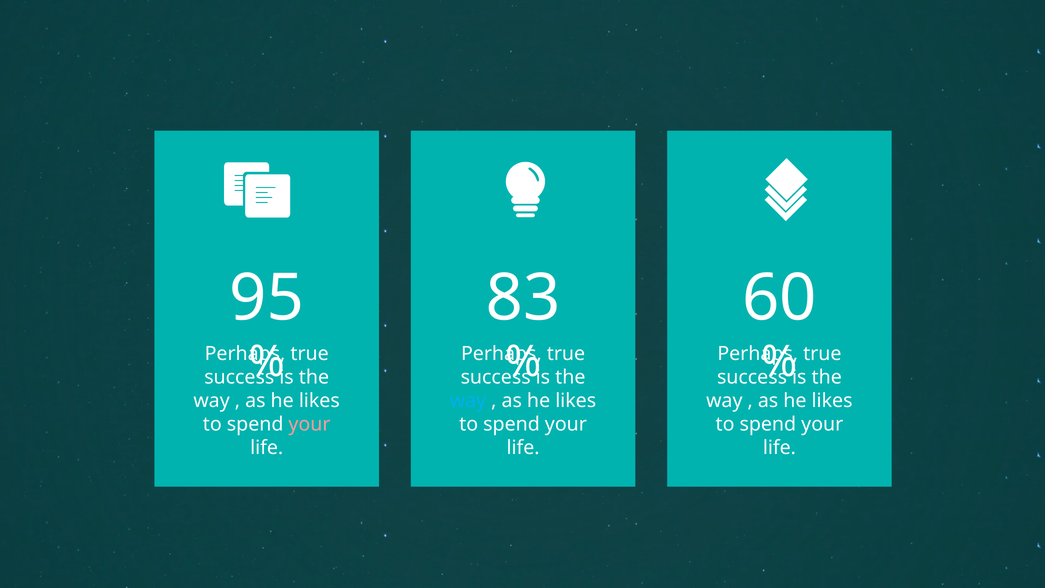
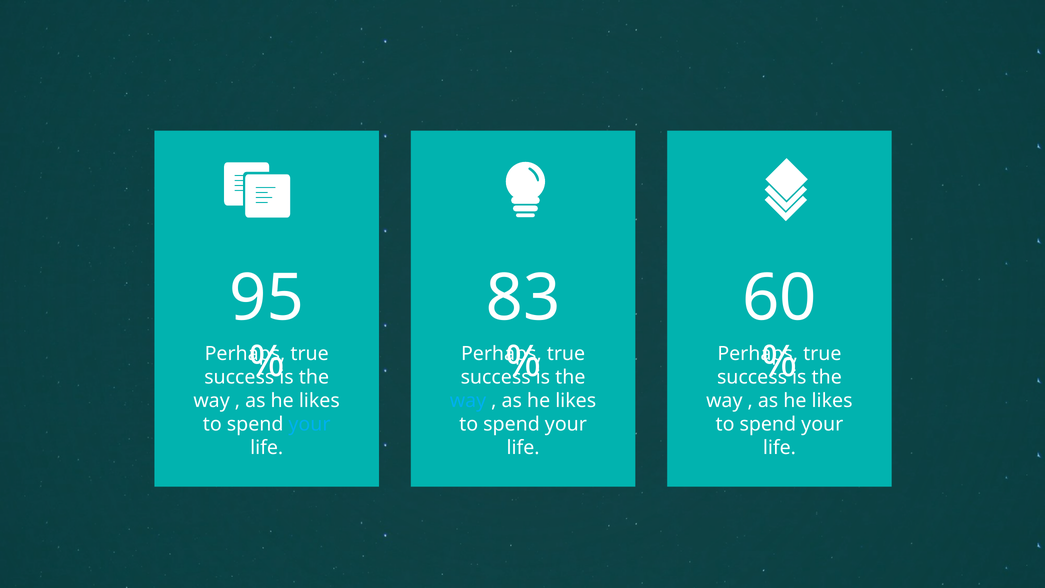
your at (310, 424) colour: pink -> light blue
